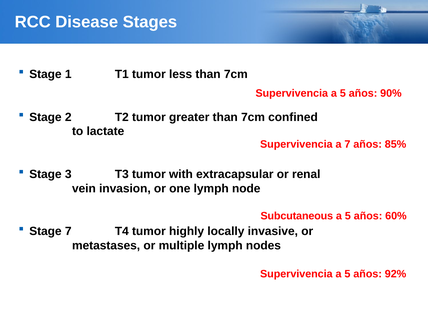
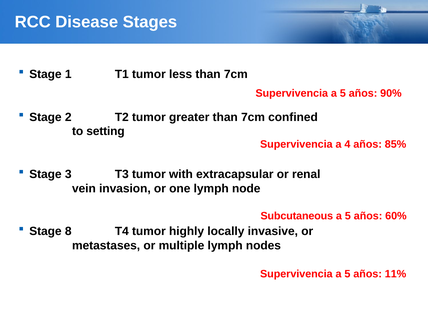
lactate: lactate -> setting
a 7: 7 -> 4
Stage 7: 7 -> 8
92%: 92% -> 11%
